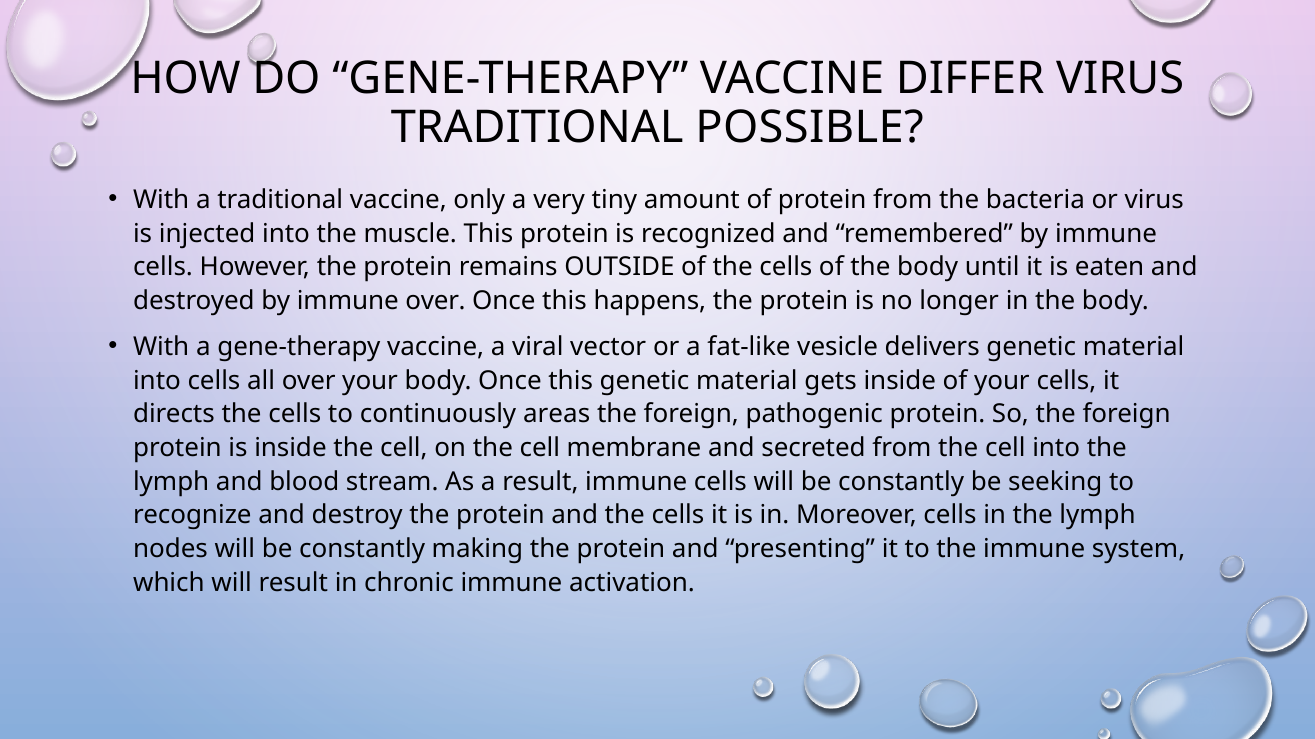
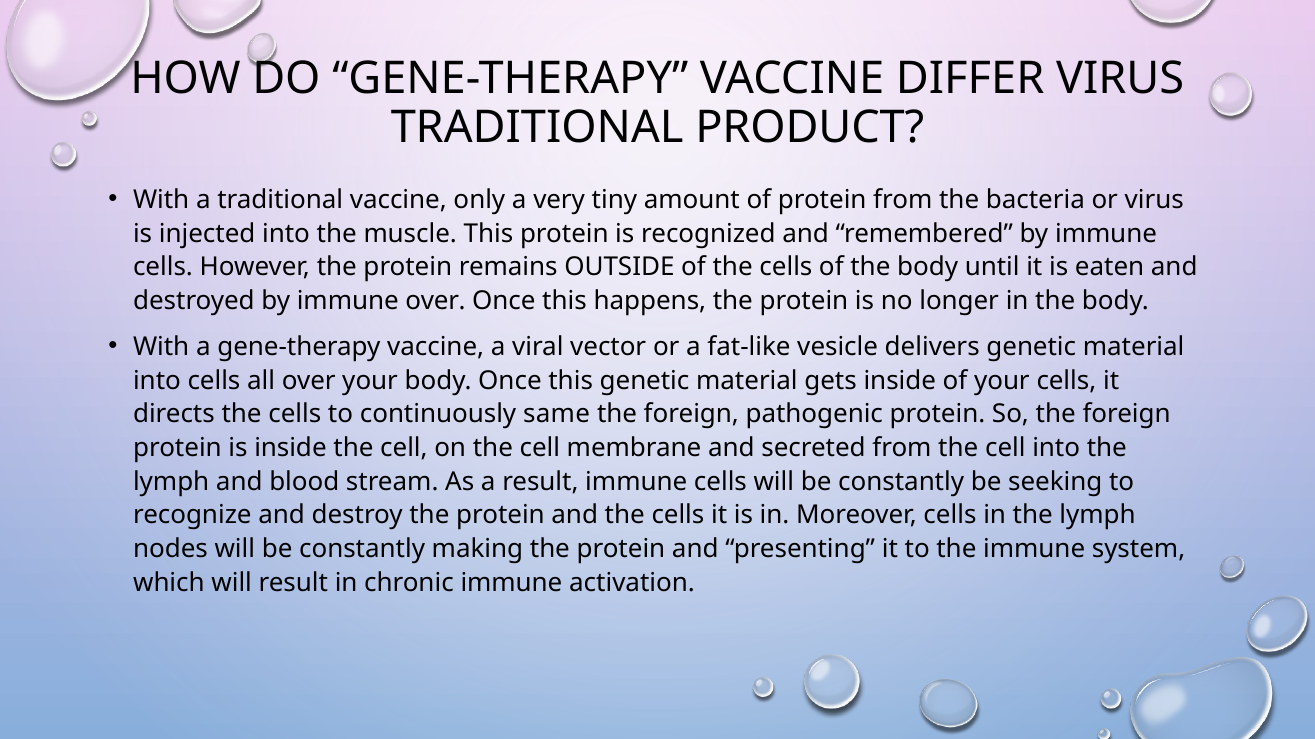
POSSIBLE: POSSIBLE -> PRODUCT
areas: areas -> same
